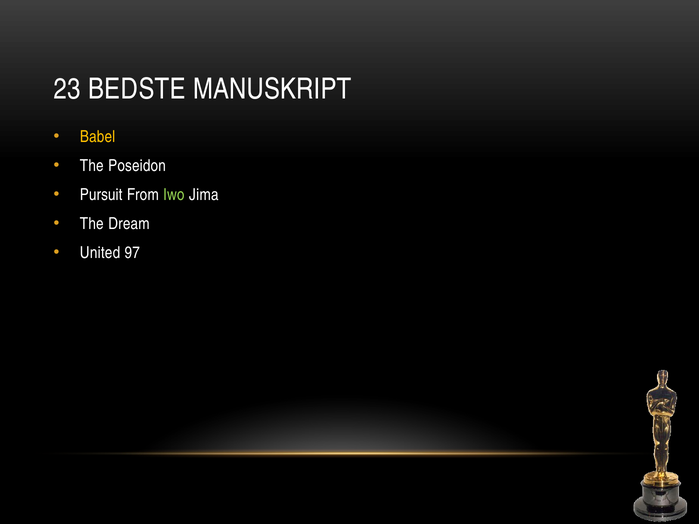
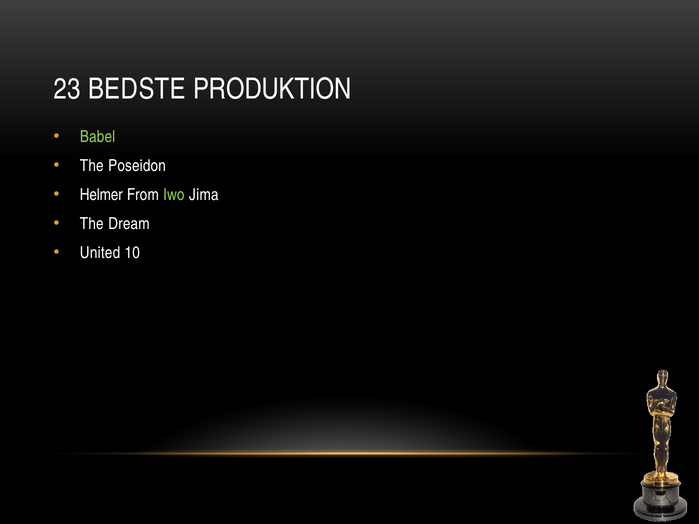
MANUSKRIPT: MANUSKRIPT -> PRODUKTION
Babel colour: yellow -> light green
Pursuit: Pursuit -> Helmer
97: 97 -> 10
